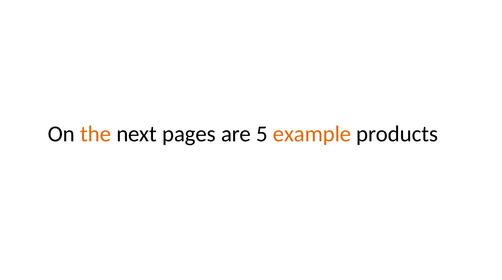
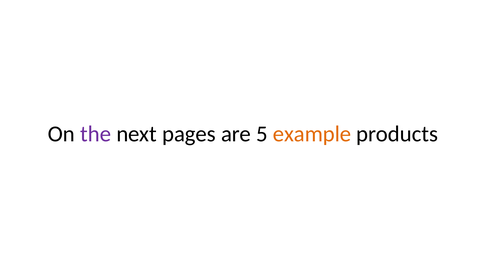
the colour: orange -> purple
